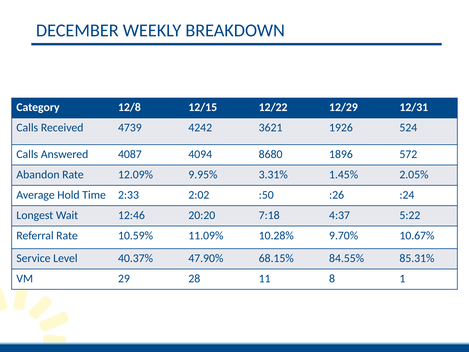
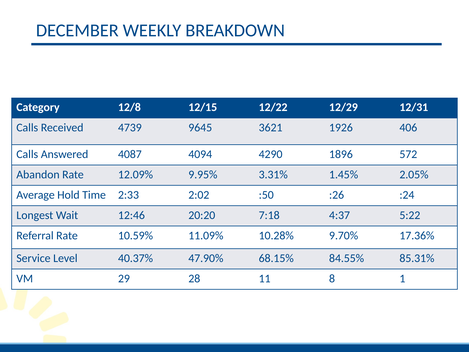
4242: 4242 -> 9645
524: 524 -> 406
8680: 8680 -> 4290
10.67%: 10.67% -> 17.36%
